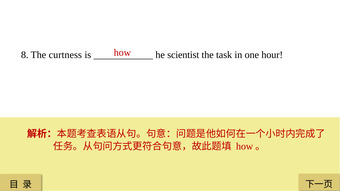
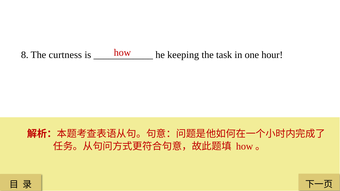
scientist: scientist -> keeping
